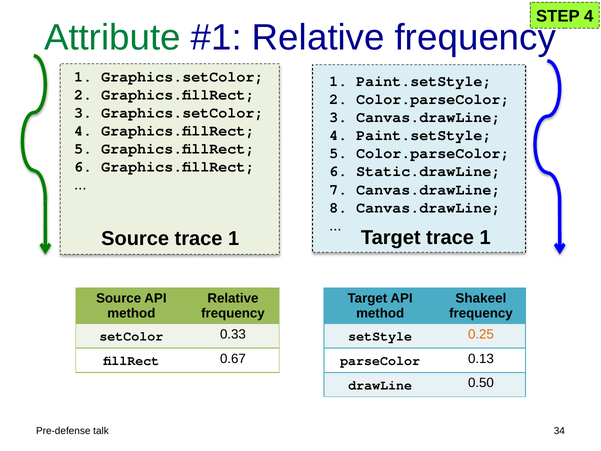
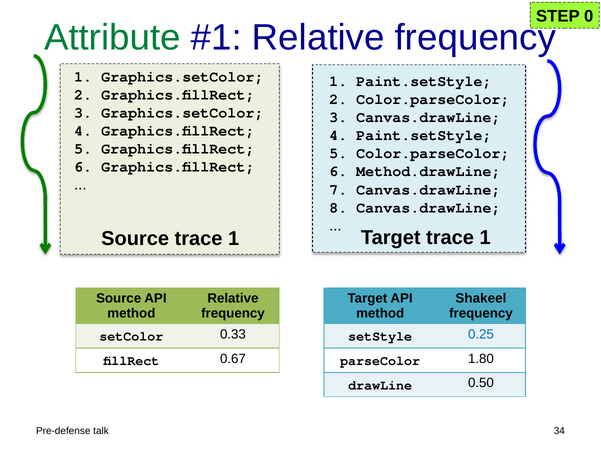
STEP 4: 4 -> 0
Static.drawLine: Static.drawLine -> Method.drawLine
0.25 colour: orange -> blue
0.13: 0.13 -> 1.80
